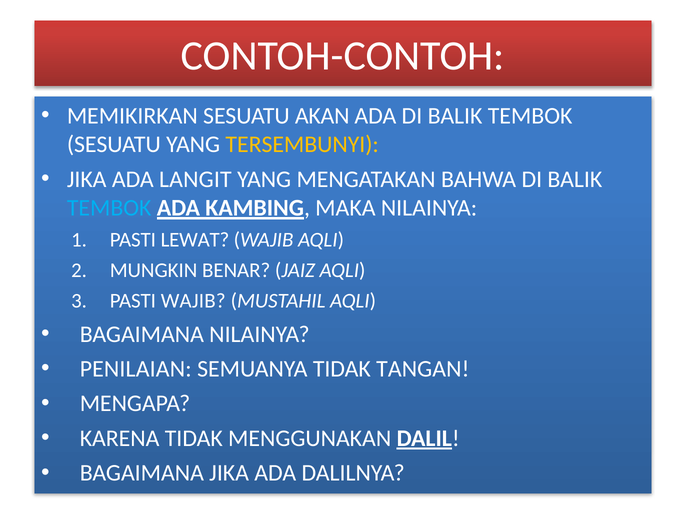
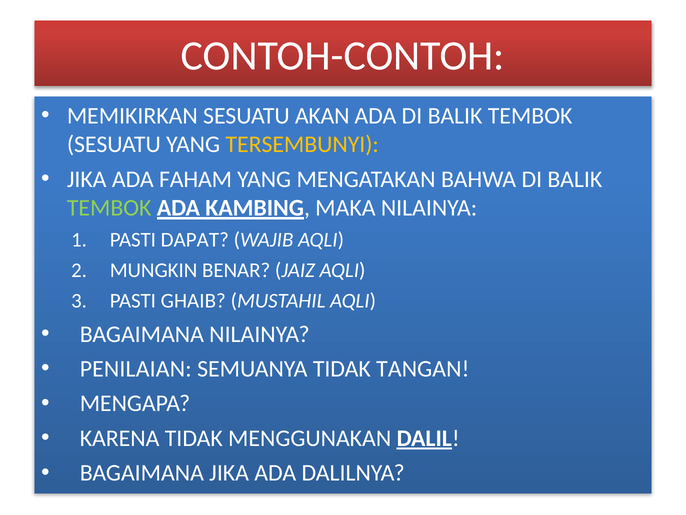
LANGIT: LANGIT -> FAHAM
TEMBOK at (109, 208) colour: light blue -> light green
LEWAT: LEWAT -> DAPAT
PASTI WAJIB: WAJIB -> GHAIB
